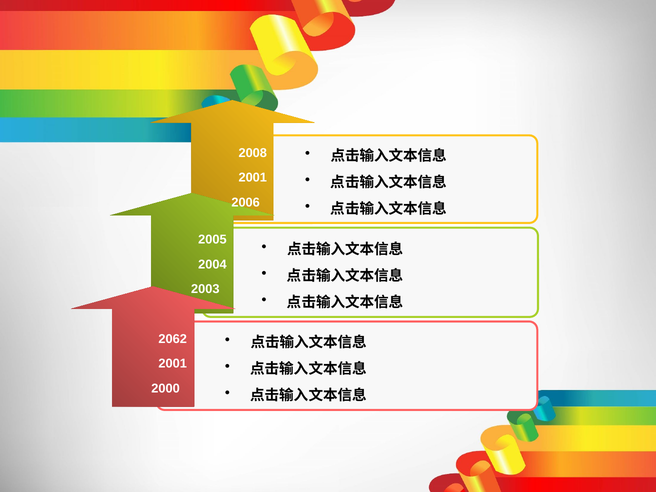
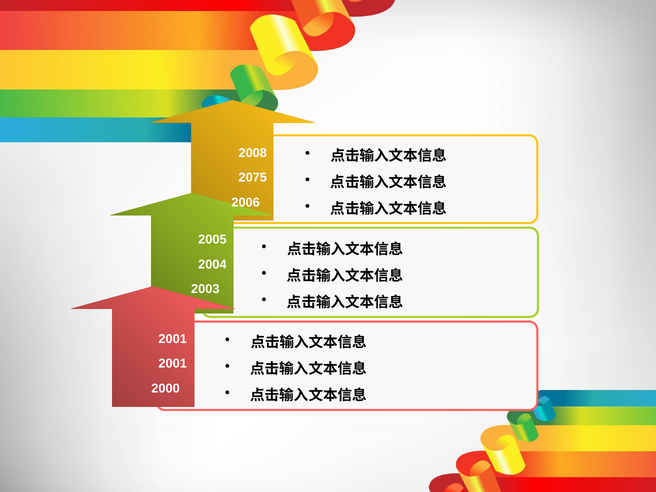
2001 at (253, 178): 2001 -> 2075
2062 at (173, 339): 2062 -> 2001
